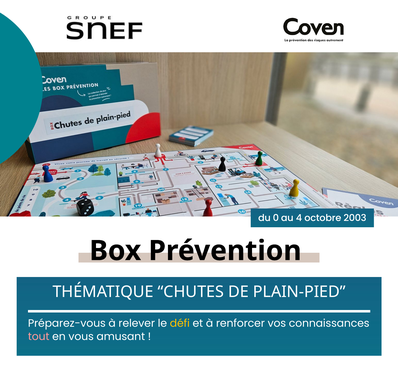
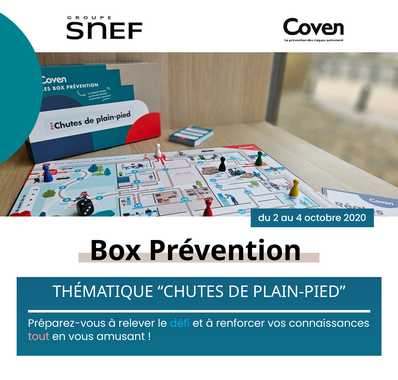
0: 0 -> 2
2003: 2003 -> 2020
défi colour: yellow -> light blue
